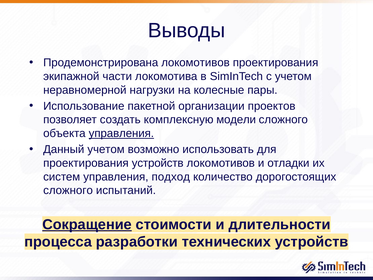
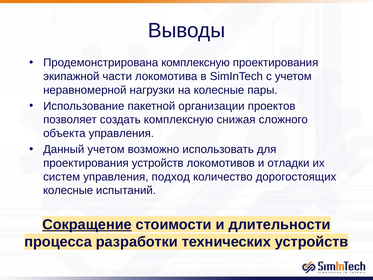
Продемонстрирована локомотивов: локомотивов -> комплексную
модели: модели -> снижая
управления at (121, 133) underline: present -> none
сложного at (68, 190): сложного -> колесные
